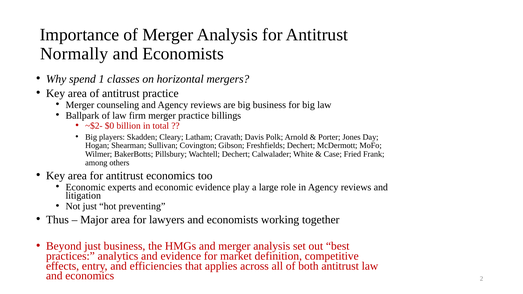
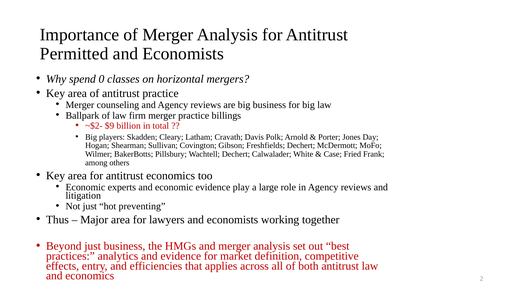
Normally: Normally -> Permitted
1: 1 -> 0
$0: $0 -> $9
